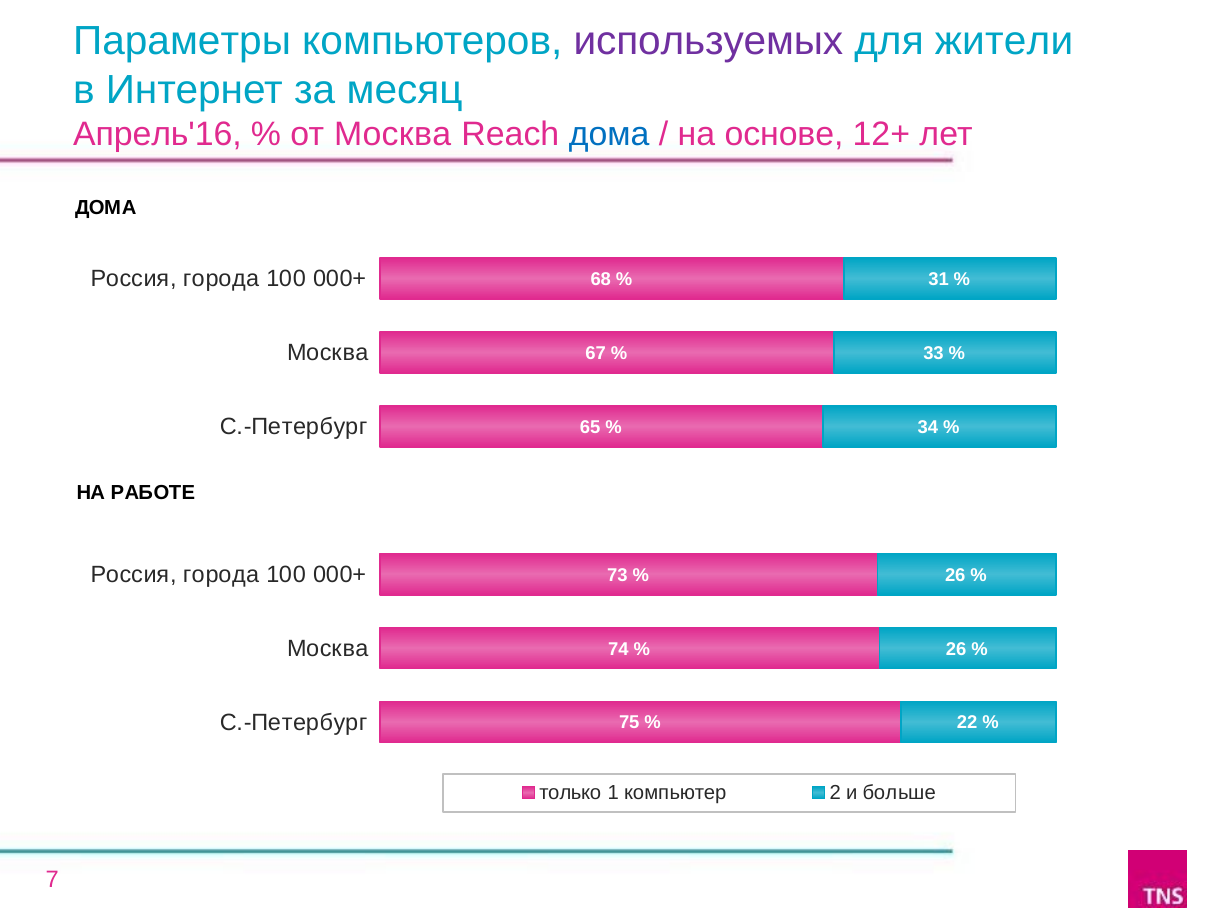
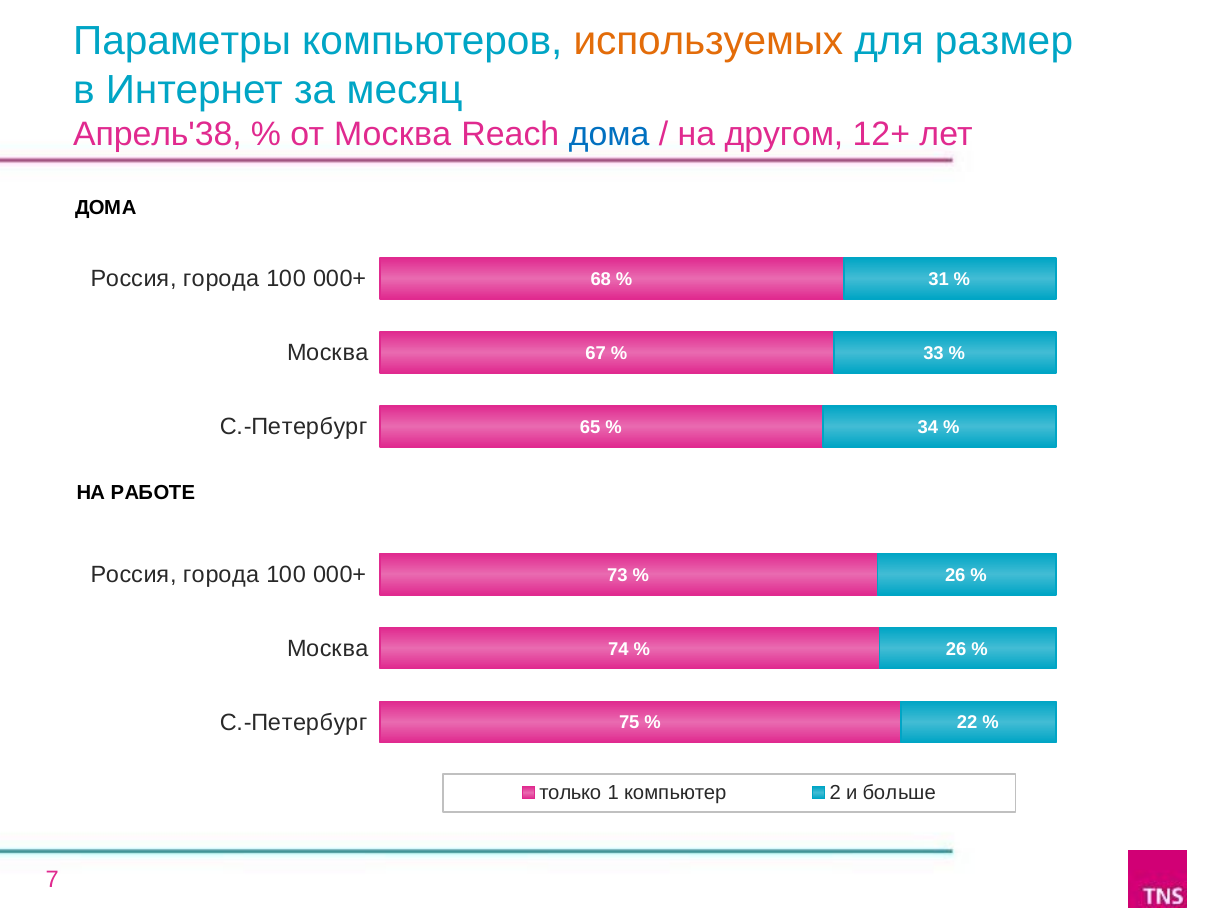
используемых colour: purple -> orange
жители: жители -> размер
Апрель'16: Апрель'16 -> Апрель'38
основе: основе -> другом
